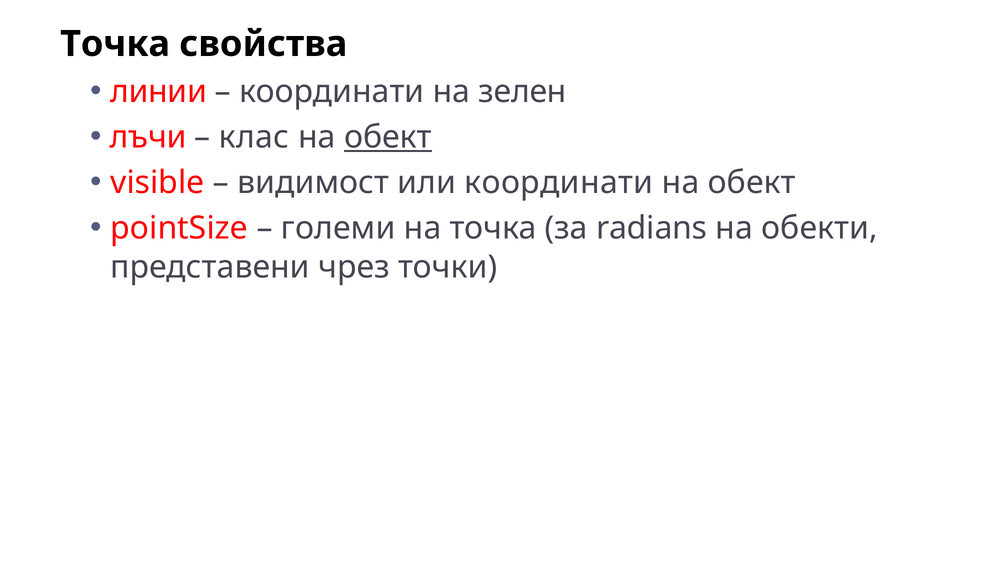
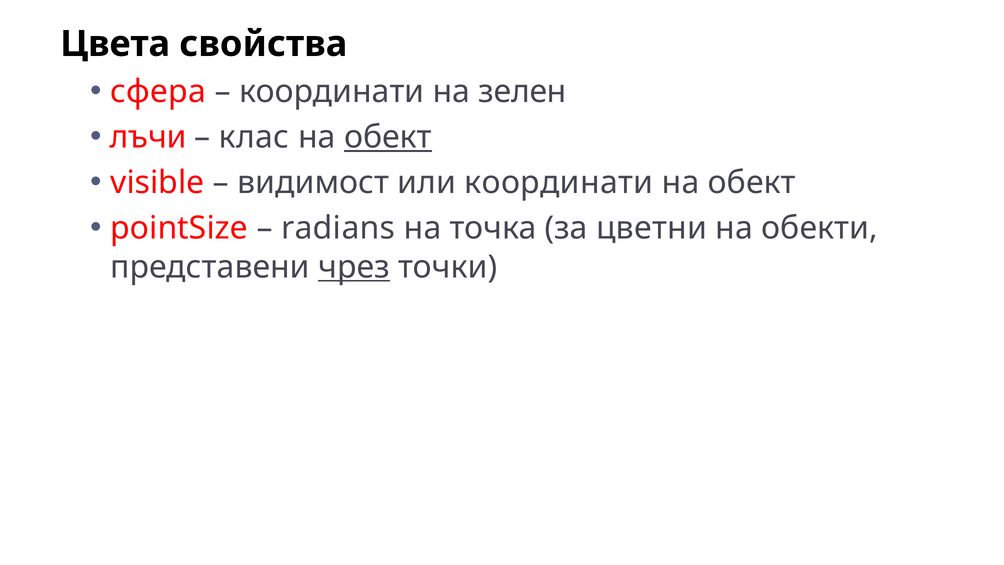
Точка at (115, 44): Точка -> Цвета
линии: линии -> сфера
големи: големи -> radians
radians: radians -> цветни
чрез underline: none -> present
